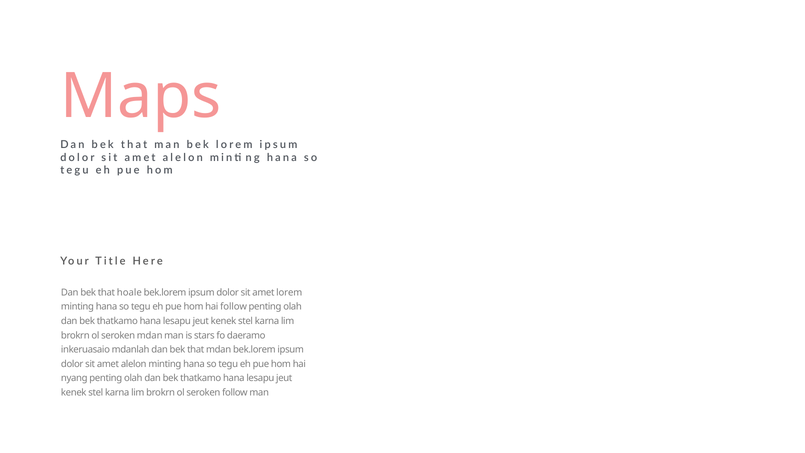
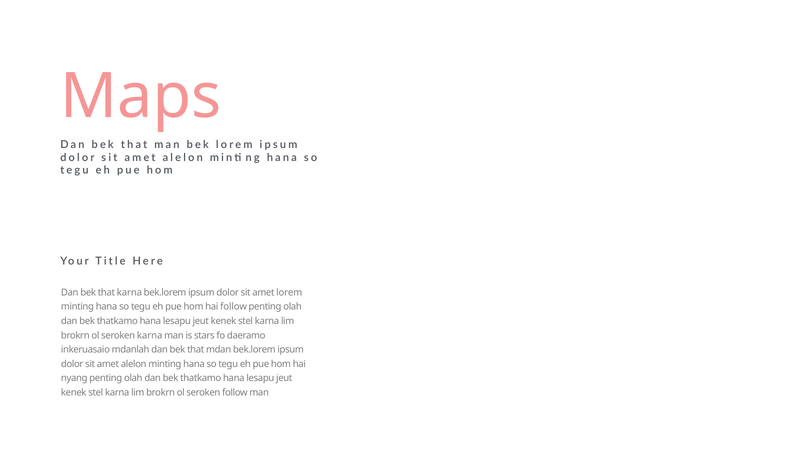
that hoale: hoale -> karna
seroken mdan: mdan -> karna
